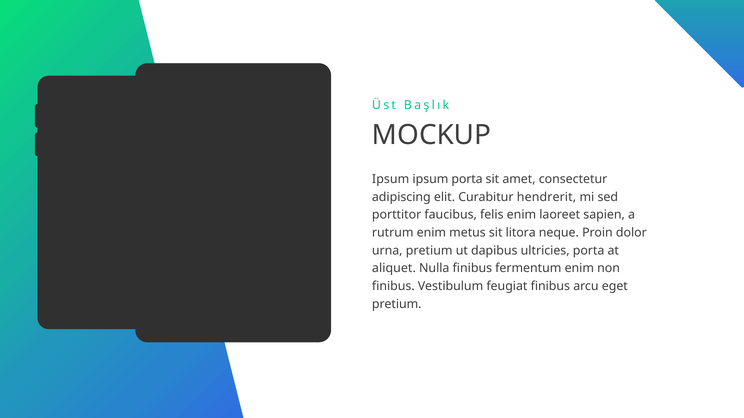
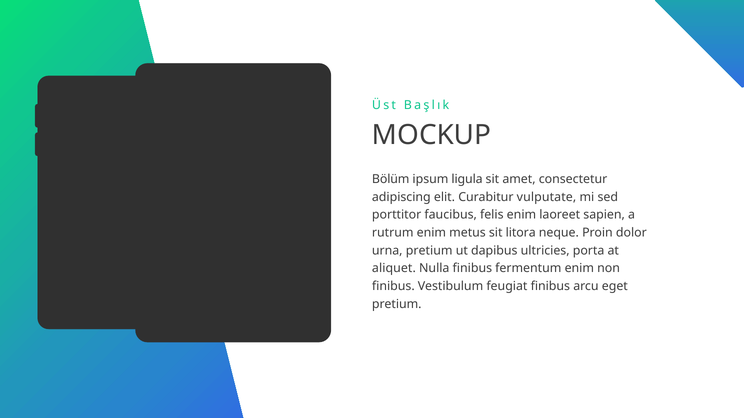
Ipsum at (391, 179): Ipsum -> Bölüm
ipsum porta: porta -> ligula
hendrerit: hendrerit -> vulputate
